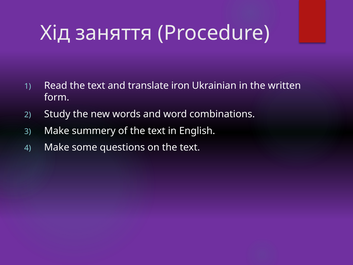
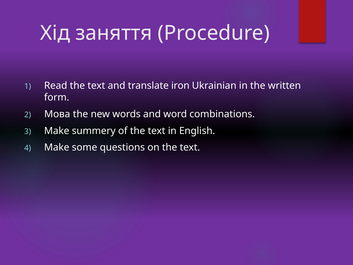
Study: Study -> Мова
